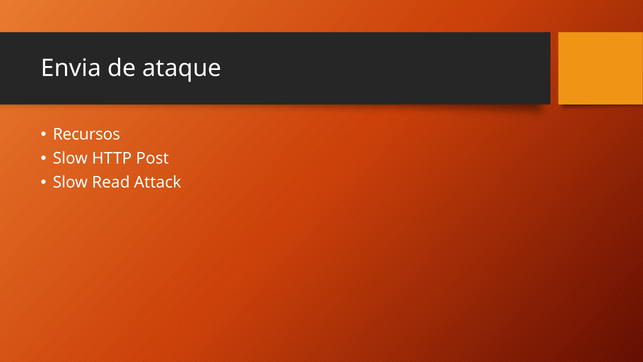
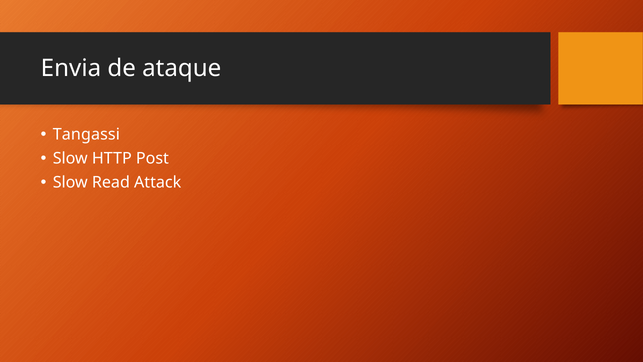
Recursos: Recursos -> Tangassi
